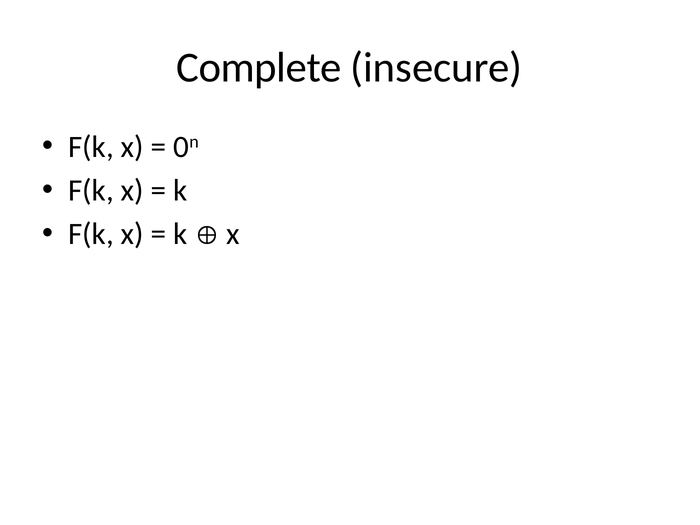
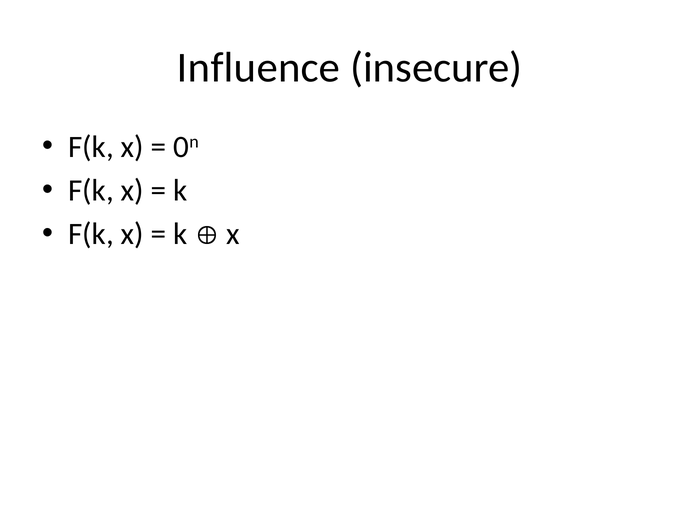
Complete: Complete -> Influence
